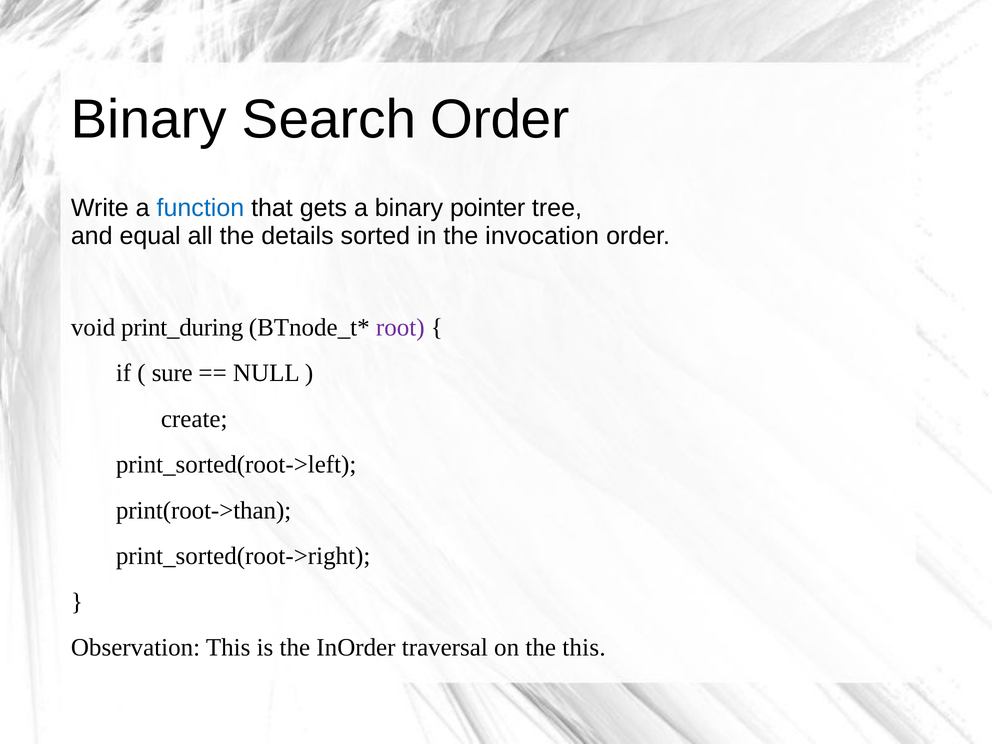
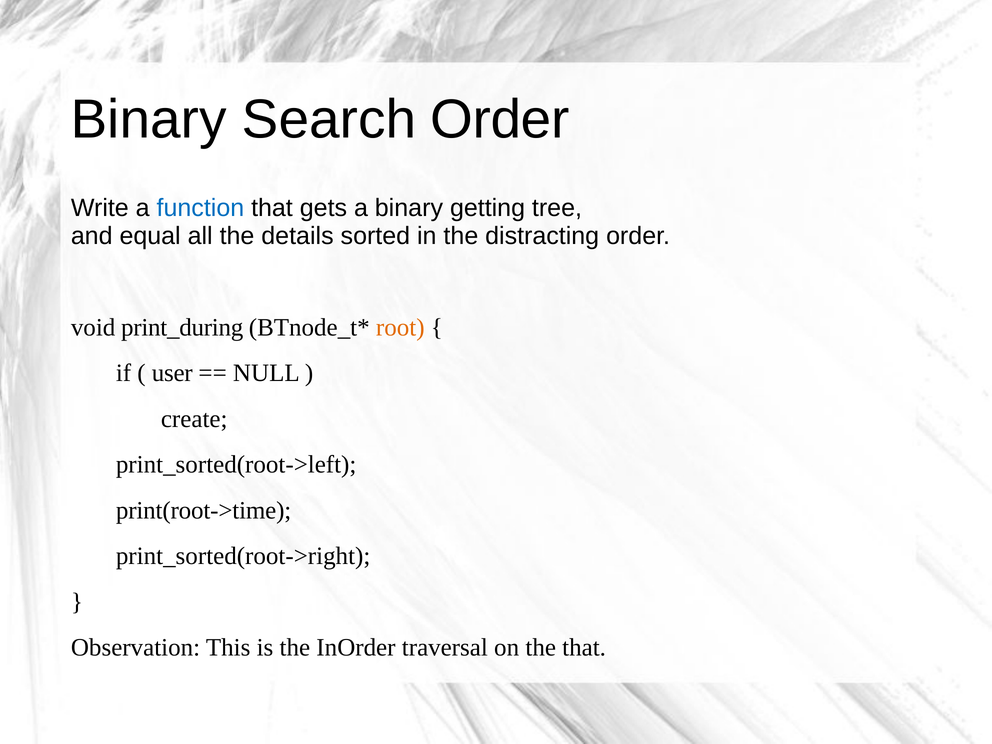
pointer: pointer -> getting
invocation: invocation -> distracting
root colour: purple -> orange
sure: sure -> user
print(root->than: print(root->than -> print(root->time
the this: this -> that
